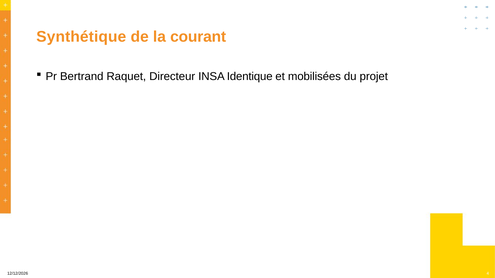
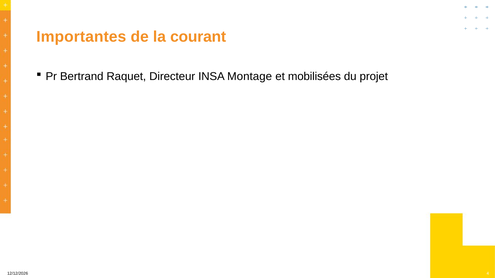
Synthétique: Synthétique -> Importantes
Identique: Identique -> Montage
